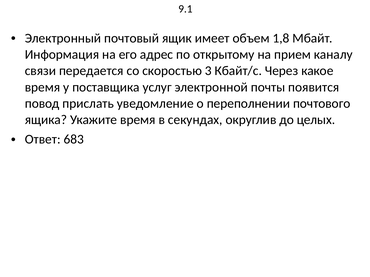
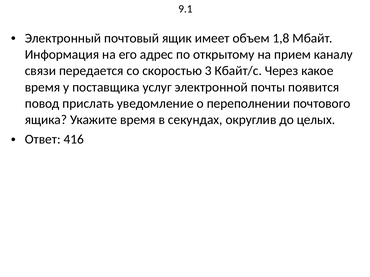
683: 683 -> 416
